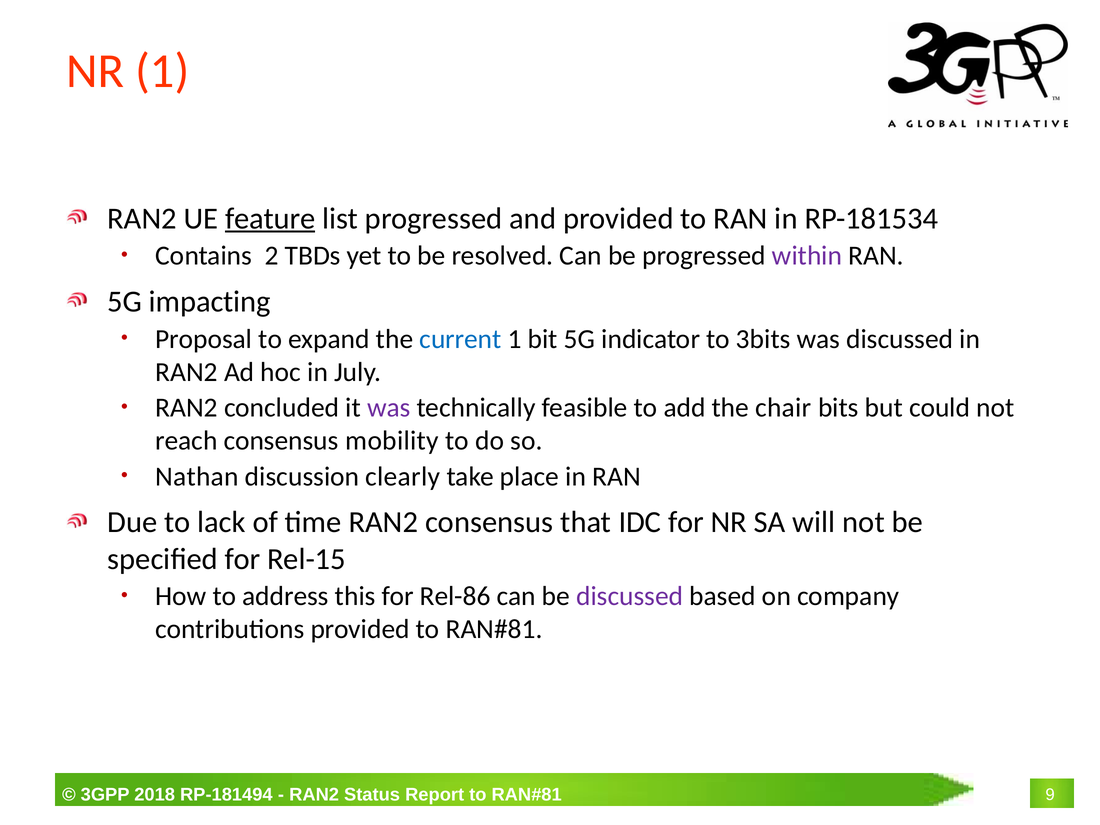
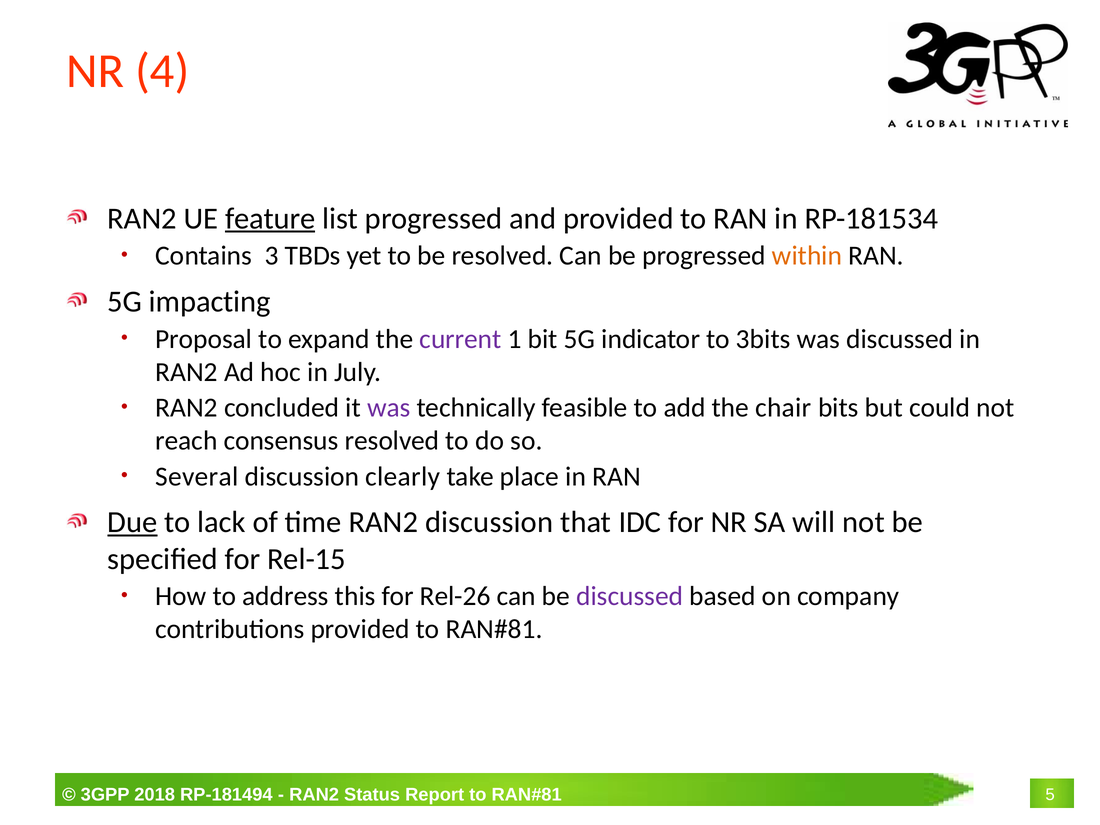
NR 1: 1 -> 4
2: 2 -> 3
within colour: purple -> orange
current colour: blue -> purple
consensus mobility: mobility -> resolved
Nathan: Nathan -> Several
Due underline: none -> present
RAN2 consensus: consensus -> discussion
Rel-86: Rel-86 -> Rel-26
9: 9 -> 5
